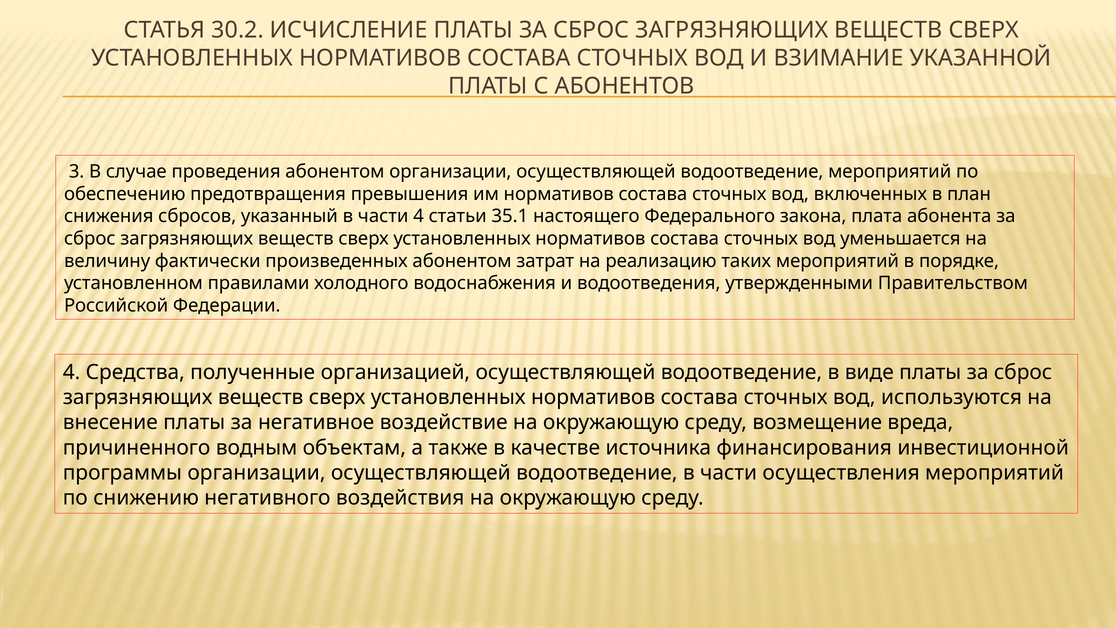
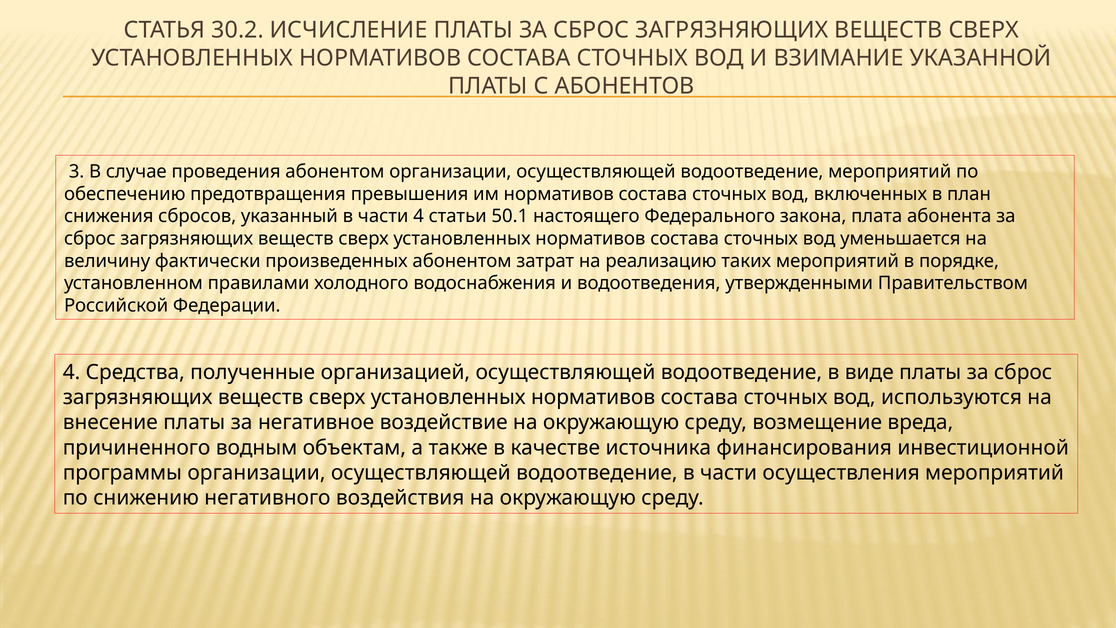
35.1: 35.1 -> 50.1
